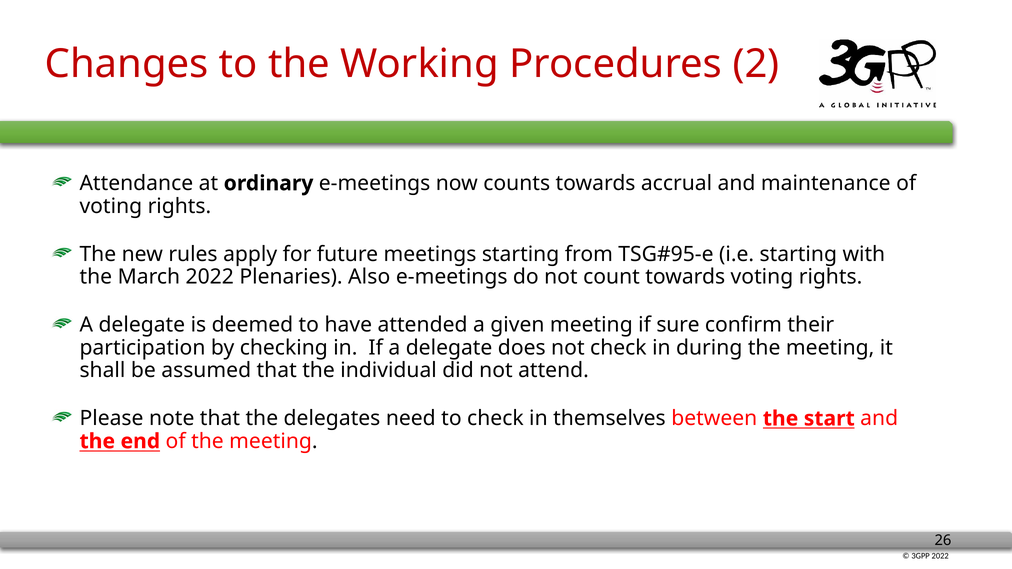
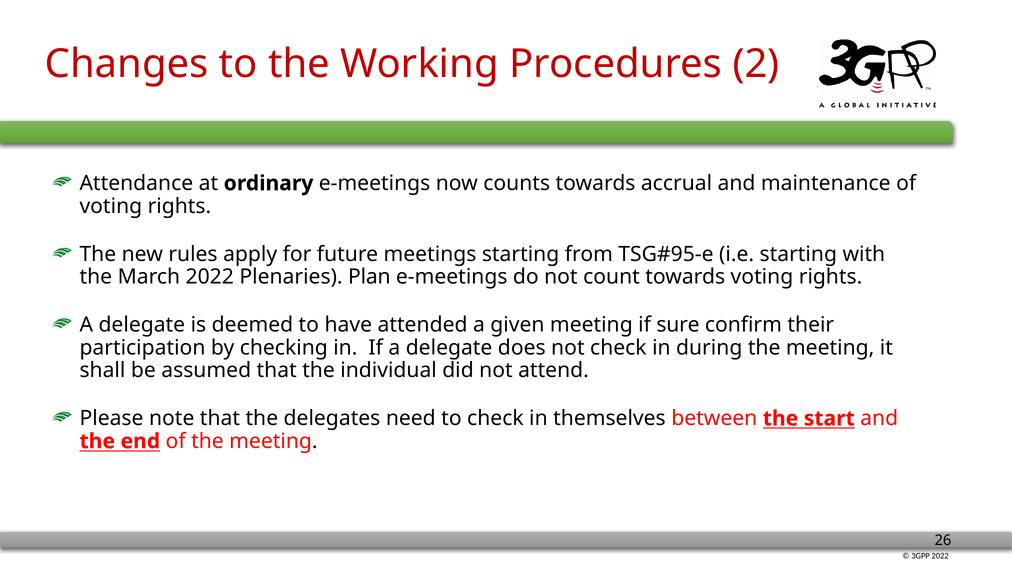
Also: Also -> Plan
